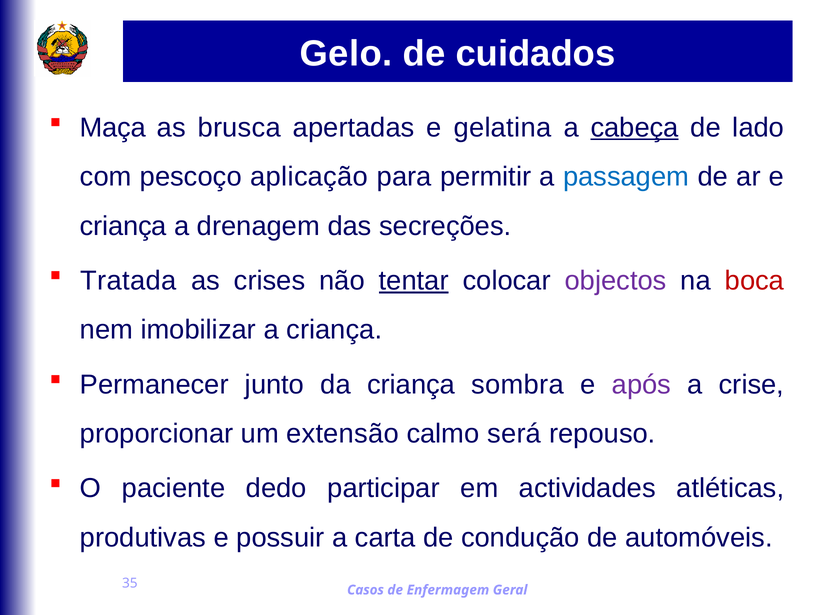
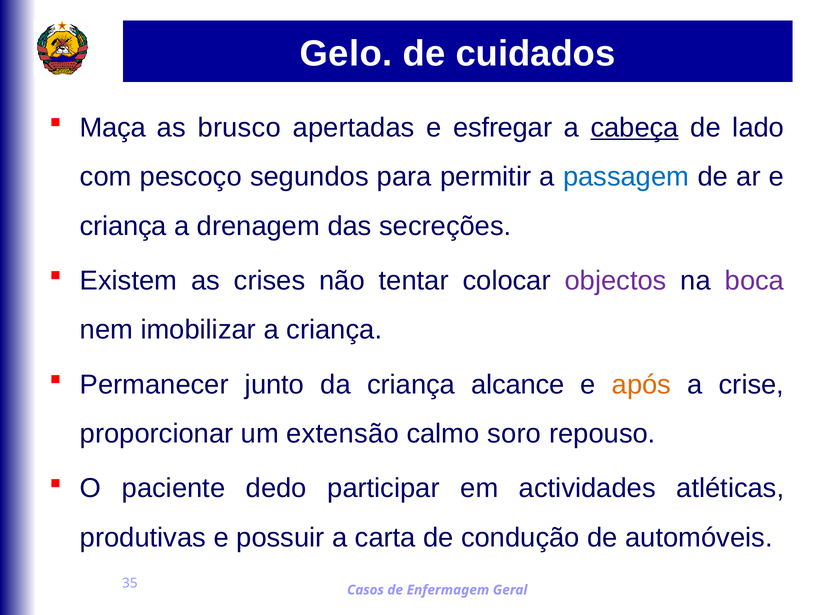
brusca: brusca -> brusco
gelatina: gelatina -> esfregar
aplicação: aplicação -> segundos
Tratada: Tratada -> Existem
tentar underline: present -> none
boca colour: red -> purple
sombra: sombra -> alcance
após colour: purple -> orange
será: será -> soro
